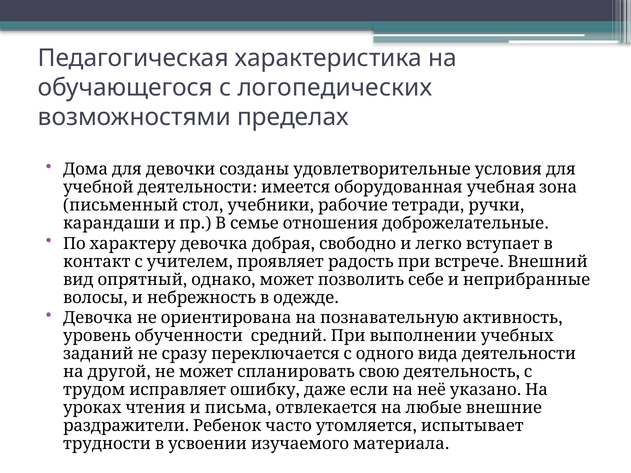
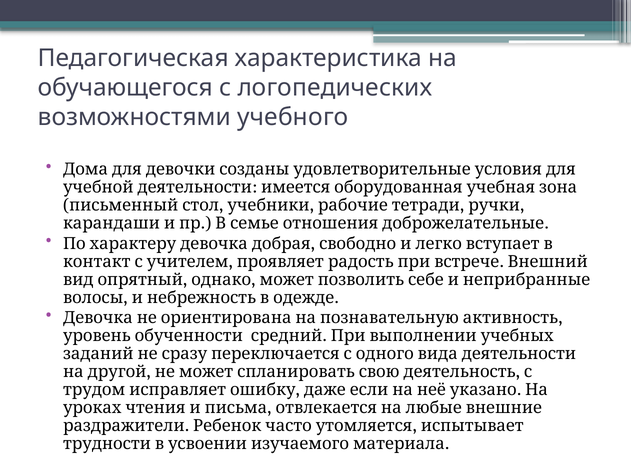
пределах: пределах -> учебного
